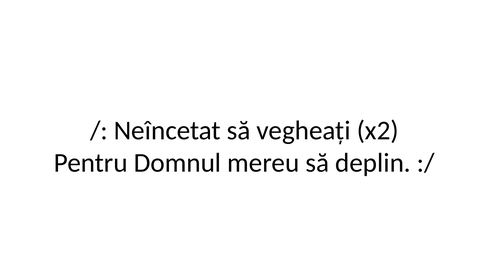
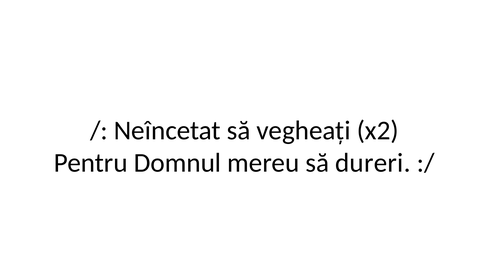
deplin: deplin -> dureri
